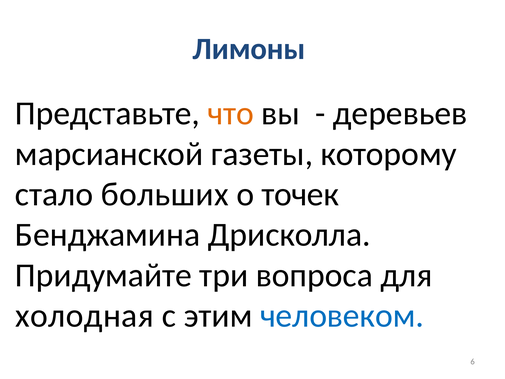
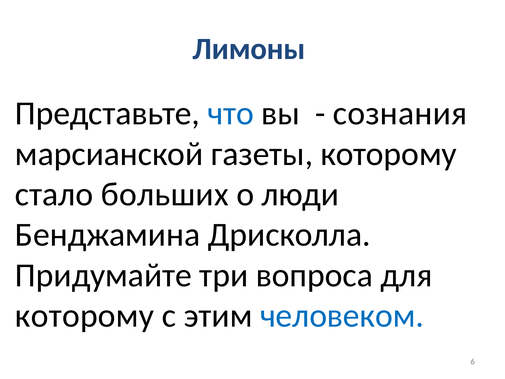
что colour: orange -> blue
деревьев: деревьев -> сознания
точек: точек -> люди
холодная at (85, 315): холодная -> которому
